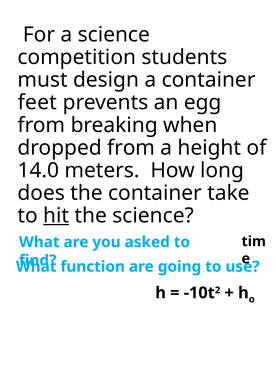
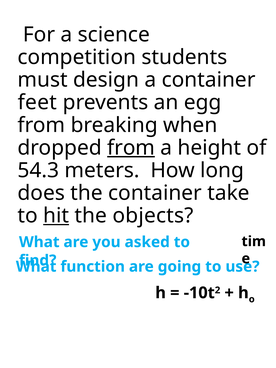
from at (131, 148) underline: none -> present
14.0: 14.0 -> 54.3
the science: science -> objects
